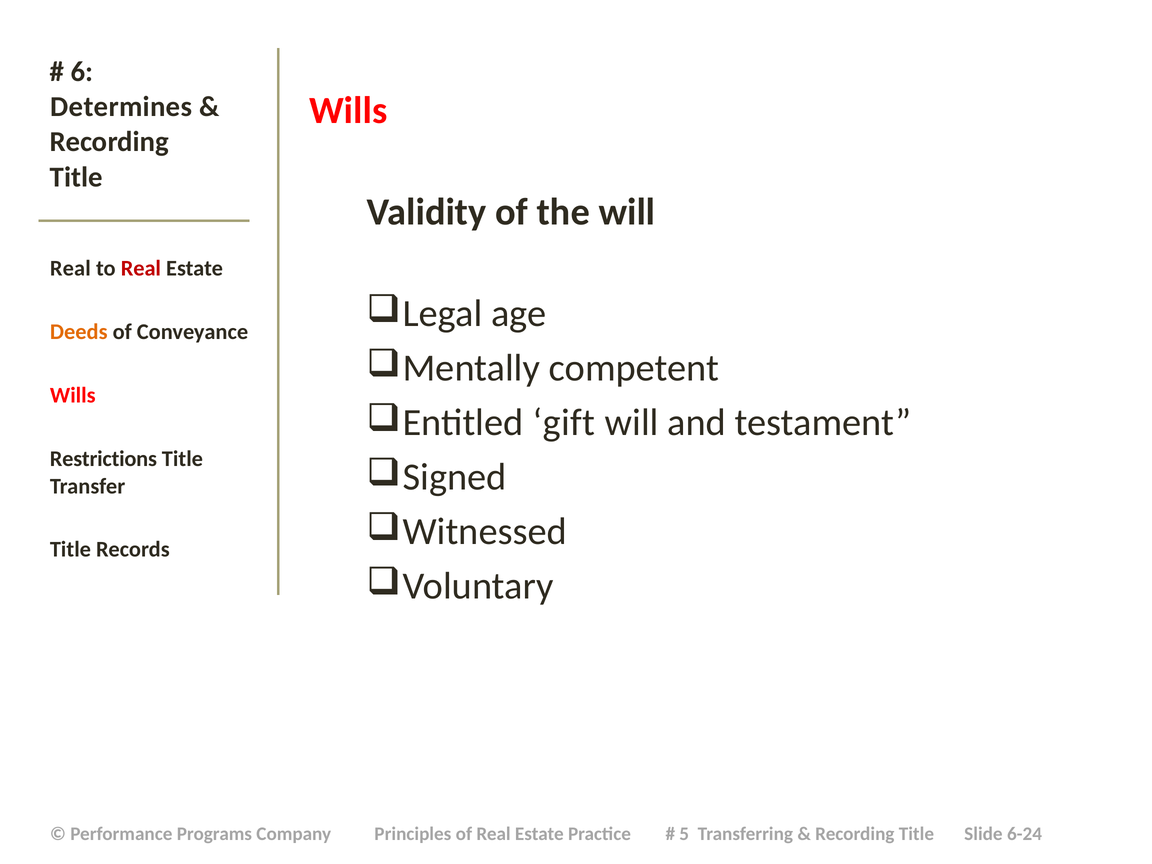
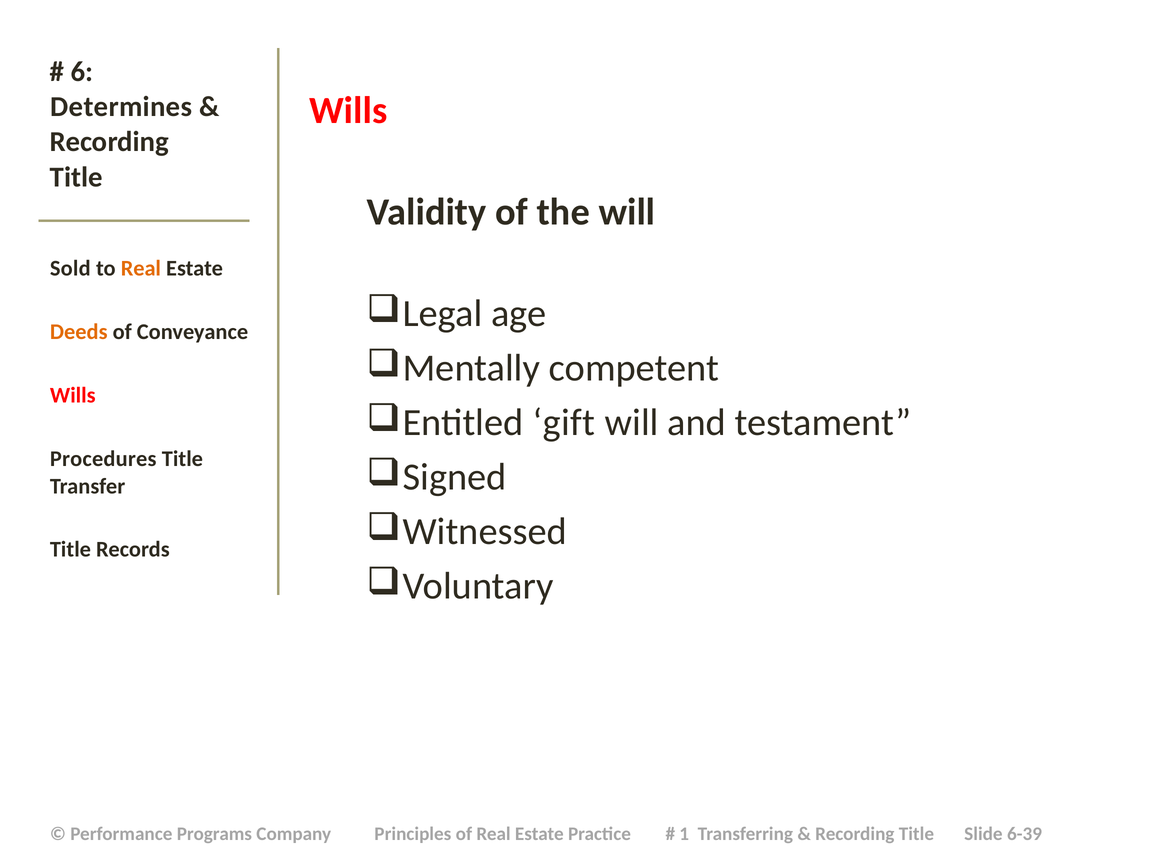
Real at (70, 268): Real -> Sold
Real at (141, 268) colour: red -> orange
Restrictions: Restrictions -> Procedures
5: 5 -> 1
6-24: 6-24 -> 6-39
